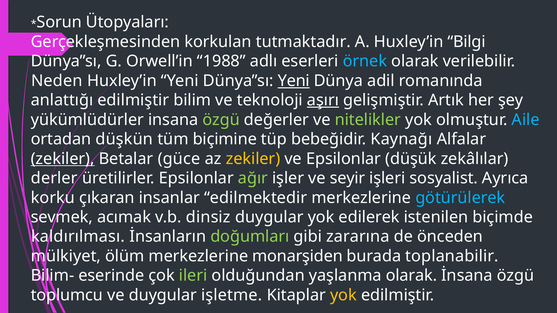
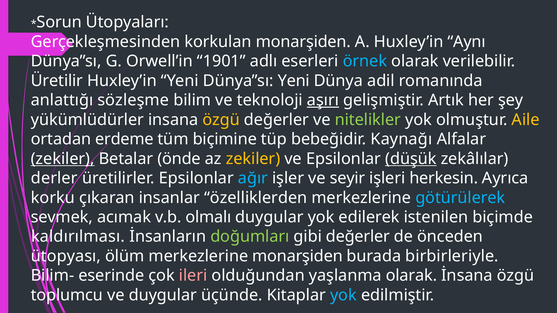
korkulan tutmaktadır: tutmaktadır -> monarşiden
Bilgi: Bilgi -> Aynı
1988: 1988 -> 1901
Neden: Neden -> Üretilir
Yeni at (294, 81) underline: present -> none
anlattığı edilmiştir: edilmiştir -> sözleşme
özgü at (221, 120) colour: light green -> yellow
Aile colour: light blue -> yellow
düşkün: düşkün -> erdeme
güce: güce -> önde
düşük underline: none -> present
ağır colour: light green -> light blue
sosyalist: sosyalist -> herkesin
edilmektedir: edilmektedir -> özelliklerden
dinsiz: dinsiz -> olmalı
gibi zararına: zararına -> değerler
mülkiyet: mülkiyet -> ütopyası
toplanabilir: toplanabilir -> birbirleriyle
ileri colour: light green -> pink
işletme: işletme -> üçünde
yok at (343, 295) colour: yellow -> light blue
